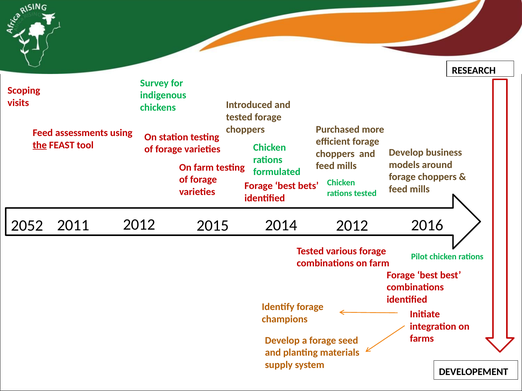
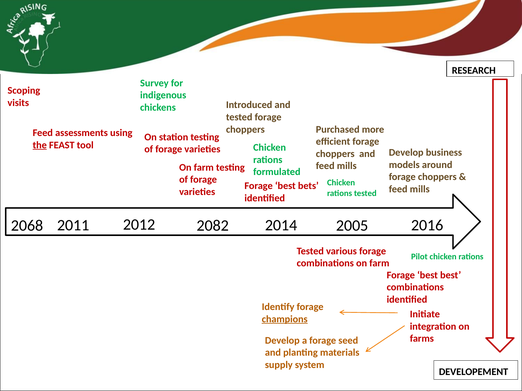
2052: 2052 -> 2068
2015: 2015 -> 2082
2011 2012: 2012 -> 2005
champions underline: none -> present
